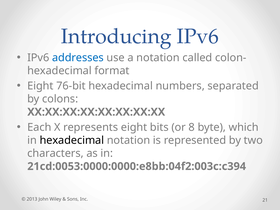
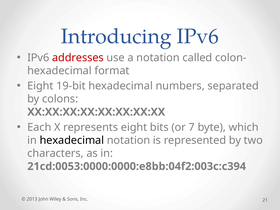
addresses colour: blue -> red
76-bit: 76-bit -> 19-bit
8: 8 -> 7
